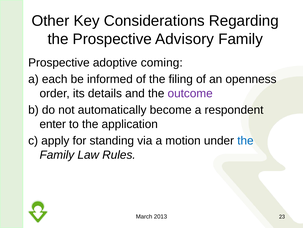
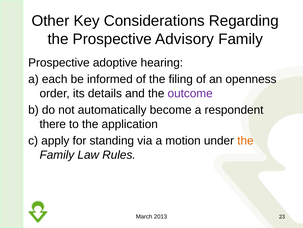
coming: coming -> hearing
enter: enter -> there
the at (245, 140) colour: blue -> orange
